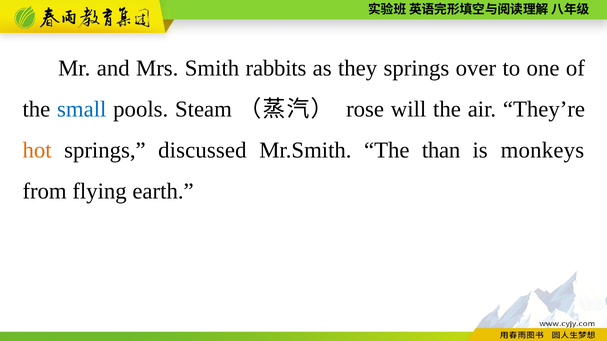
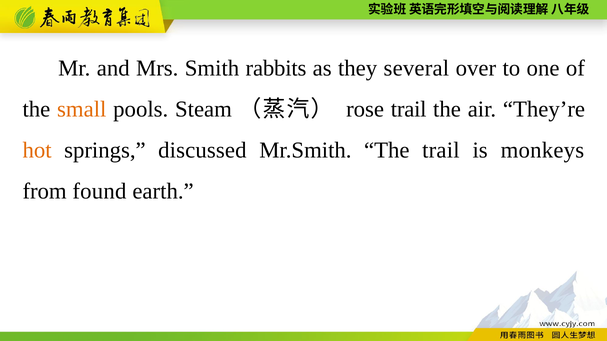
they springs: springs -> several
small colour: blue -> orange
rose will: will -> trail
The than: than -> trail
flying: flying -> found
